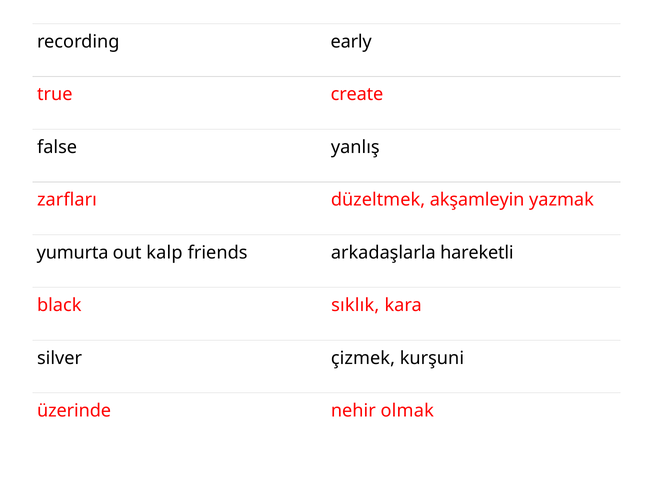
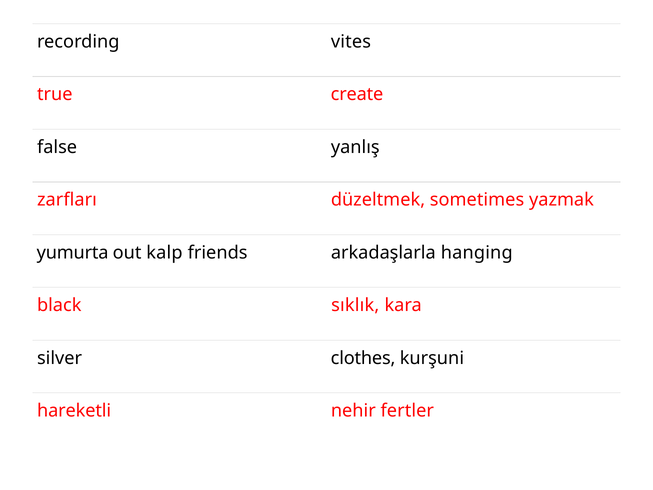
early: early -> vites
akşamleyin: akşamleyin -> sometimes
hareketli: hareketli -> hanging
çizmek: çizmek -> clothes
üzerinde: üzerinde -> hareketli
olmak: olmak -> fertler
